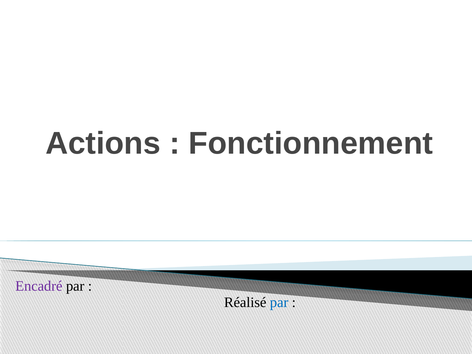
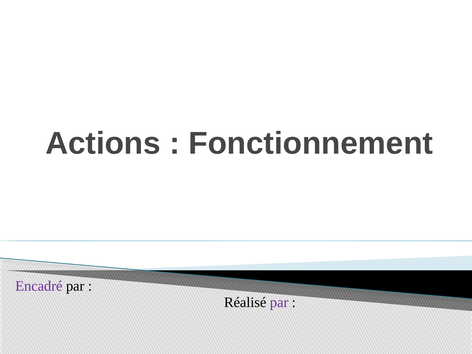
par at (279, 303) colour: blue -> purple
